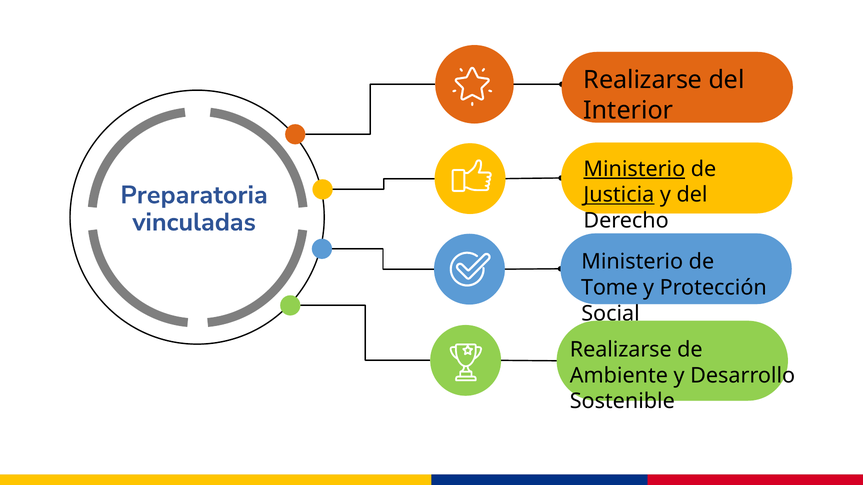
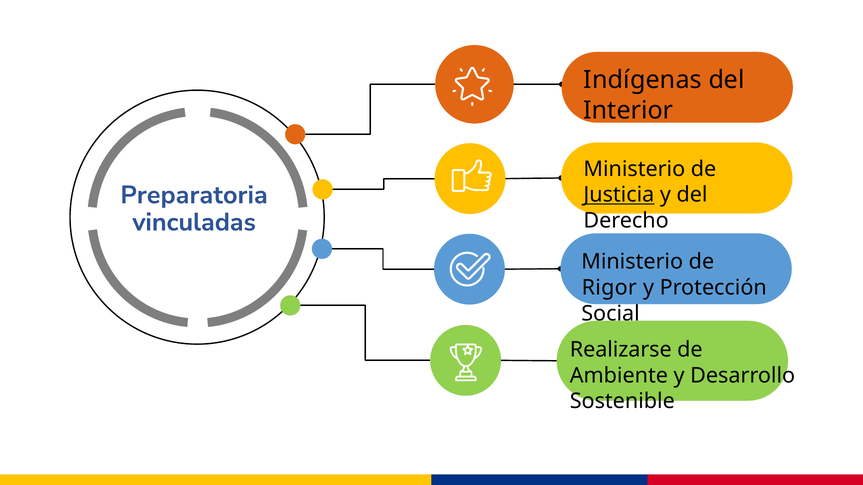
Realizarse at (643, 80): Realizarse -> Indígenas
Ministerio at (634, 169) underline: present -> none
Tome: Tome -> Rigor
